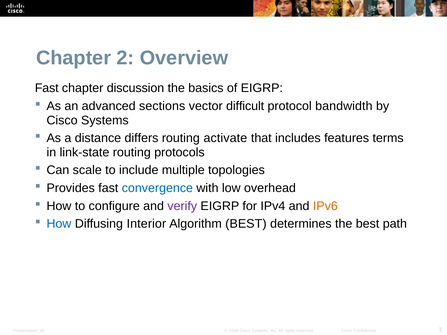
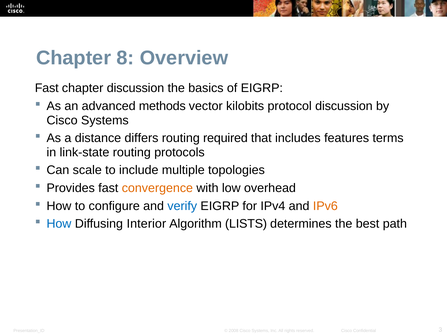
2: 2 -> 8
sections: sections -> methods
difficult: difficult -> kilobits
protocol bandwidth: bandwidth -> discussion
activate: activate -> required
convergence colour: blue -> orange
verify colour: purple -> blue
Algorithm BEST: BEST -> LISTS
